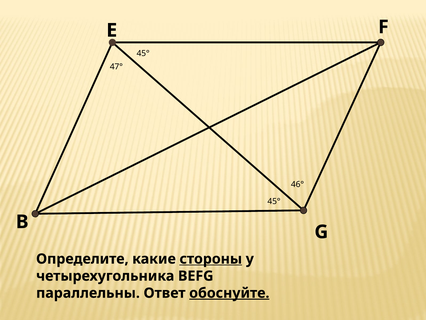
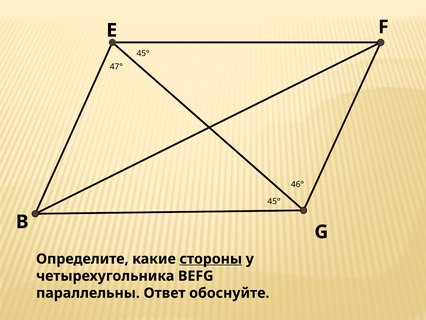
обоснуйте underline: present -> none
